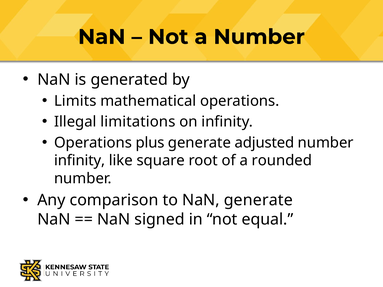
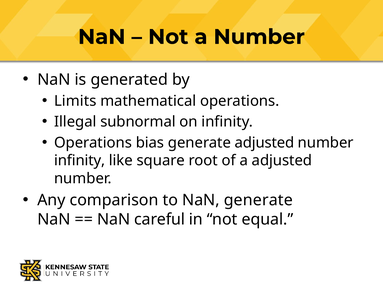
limitations: limitations -> subnormal
plus: plus -> bias
a rounded: rounded -> adjusted
signed: signed -> careful
